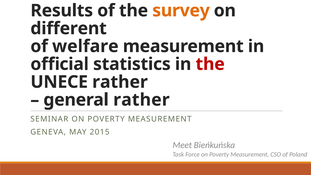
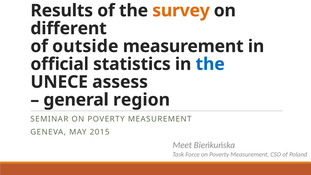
welfare: welfare -> outside
the at (210, 64) colour: red -> blue
UNECE rather: rather -> assess
general rather: rather -> region
